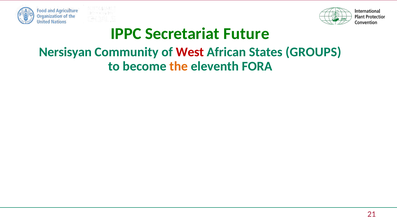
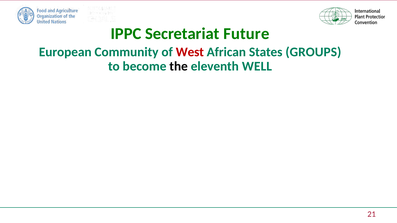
Nersisyan: Nersisyan -> European
the colour: orange -> black
FORA: FORA -> WELL
